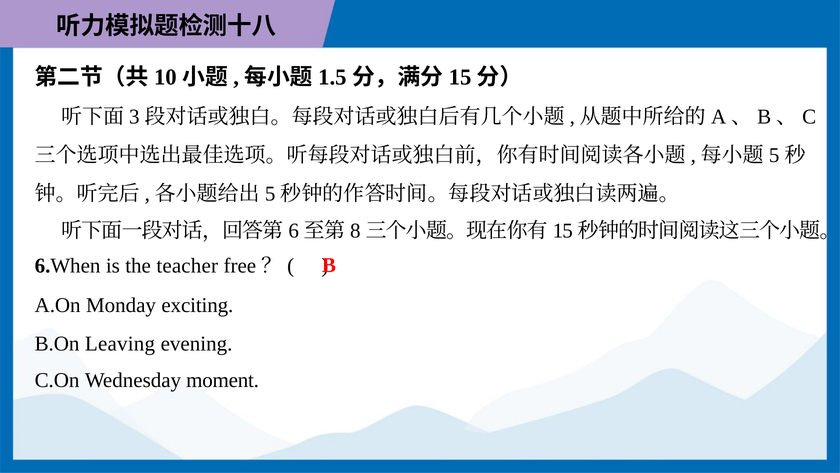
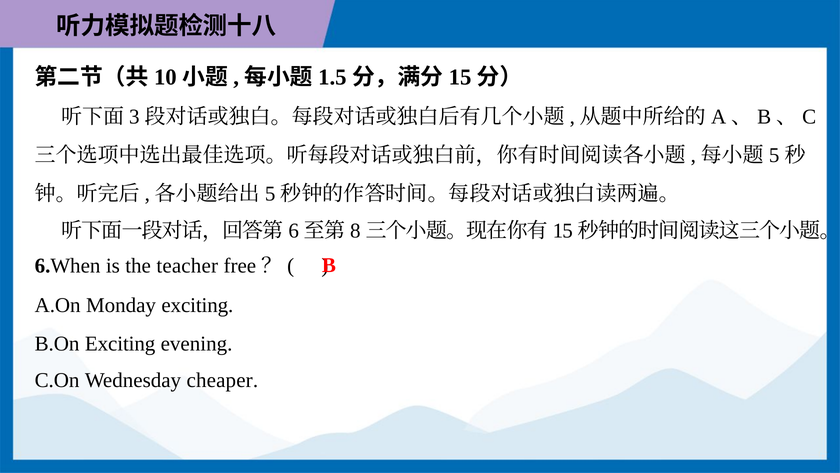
B.On Leaving: Leaving -> Exciting
moment: moment -> cheaper
